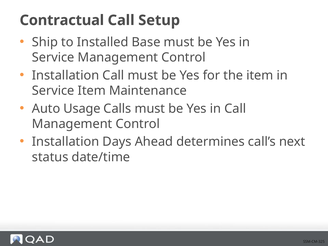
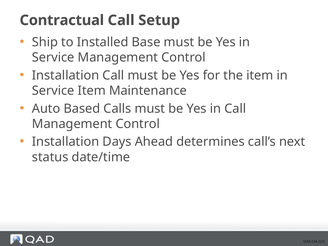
Usage: Usage -> Based
